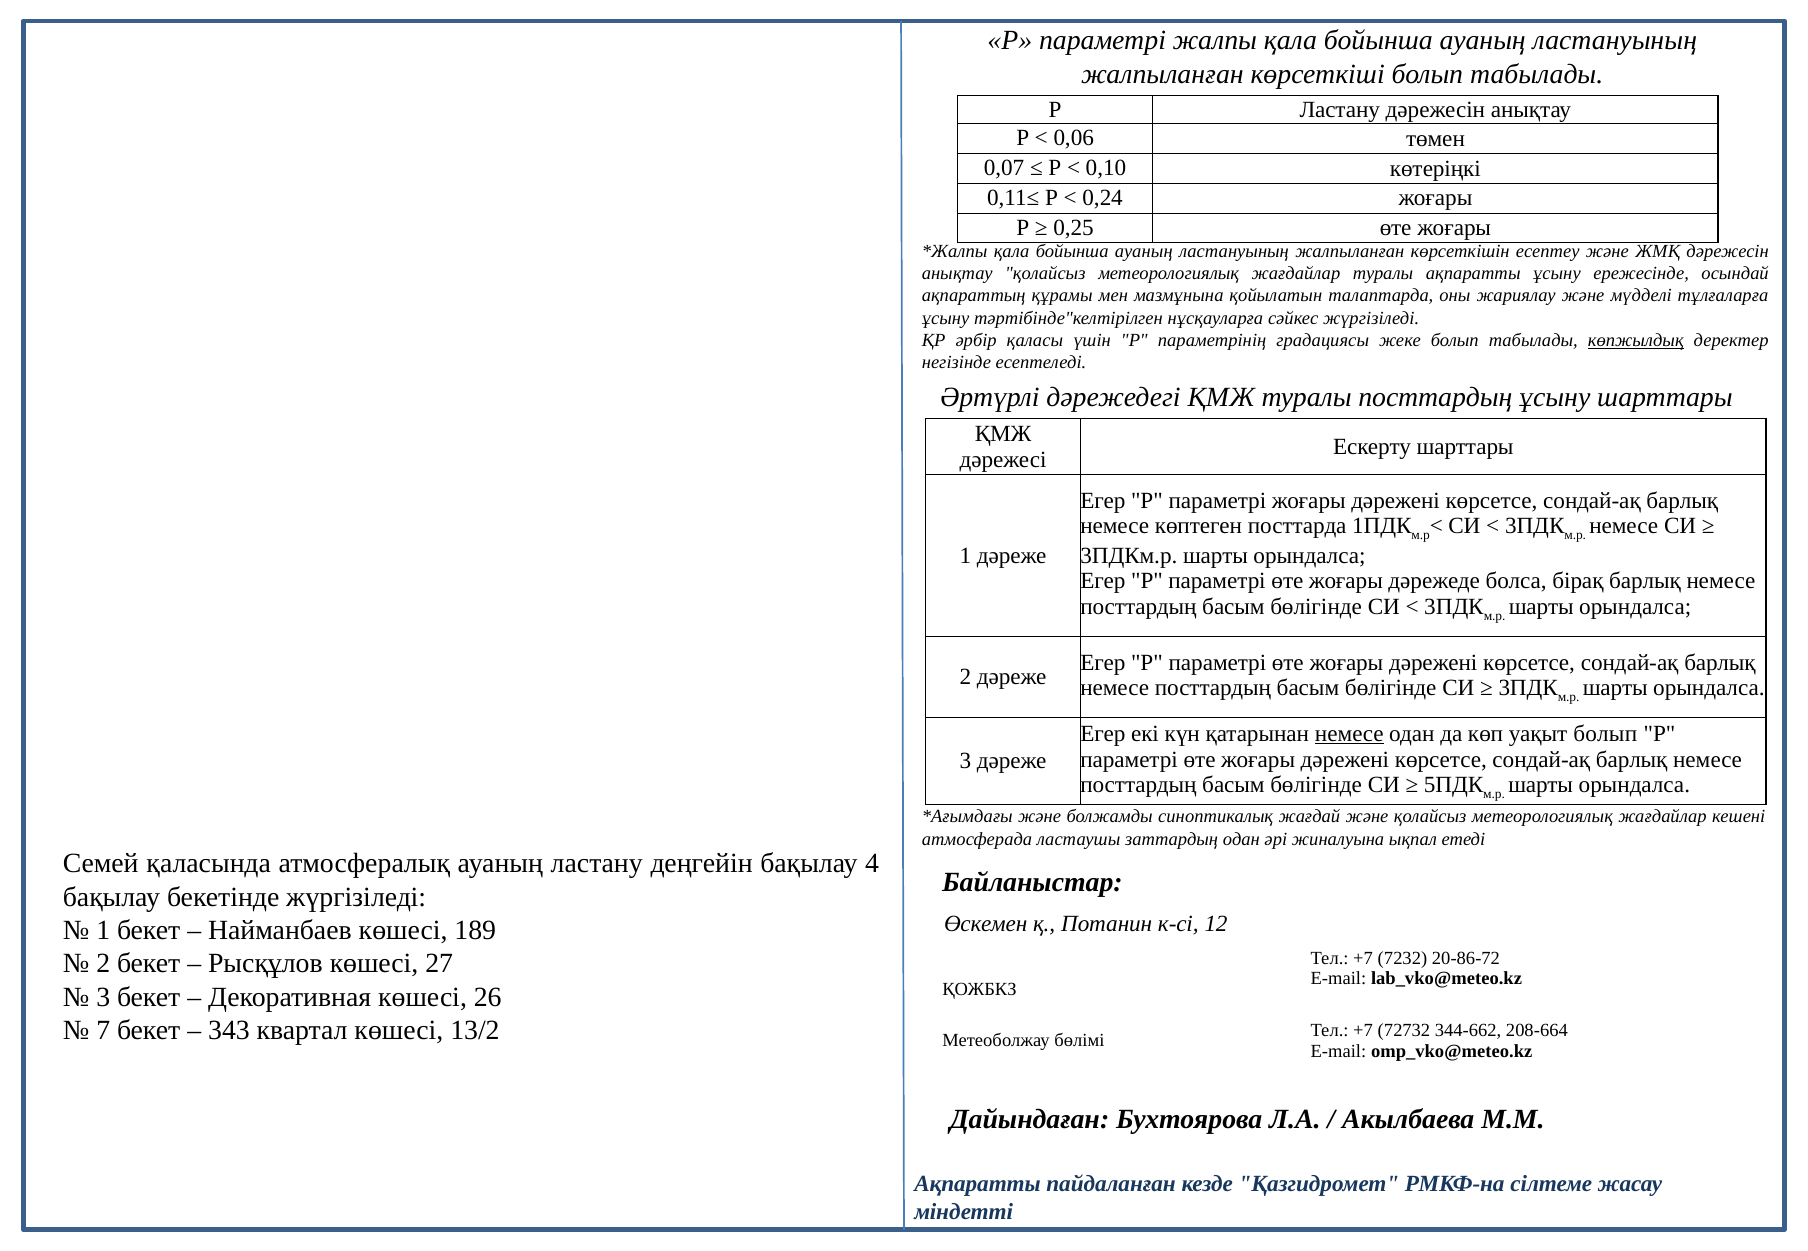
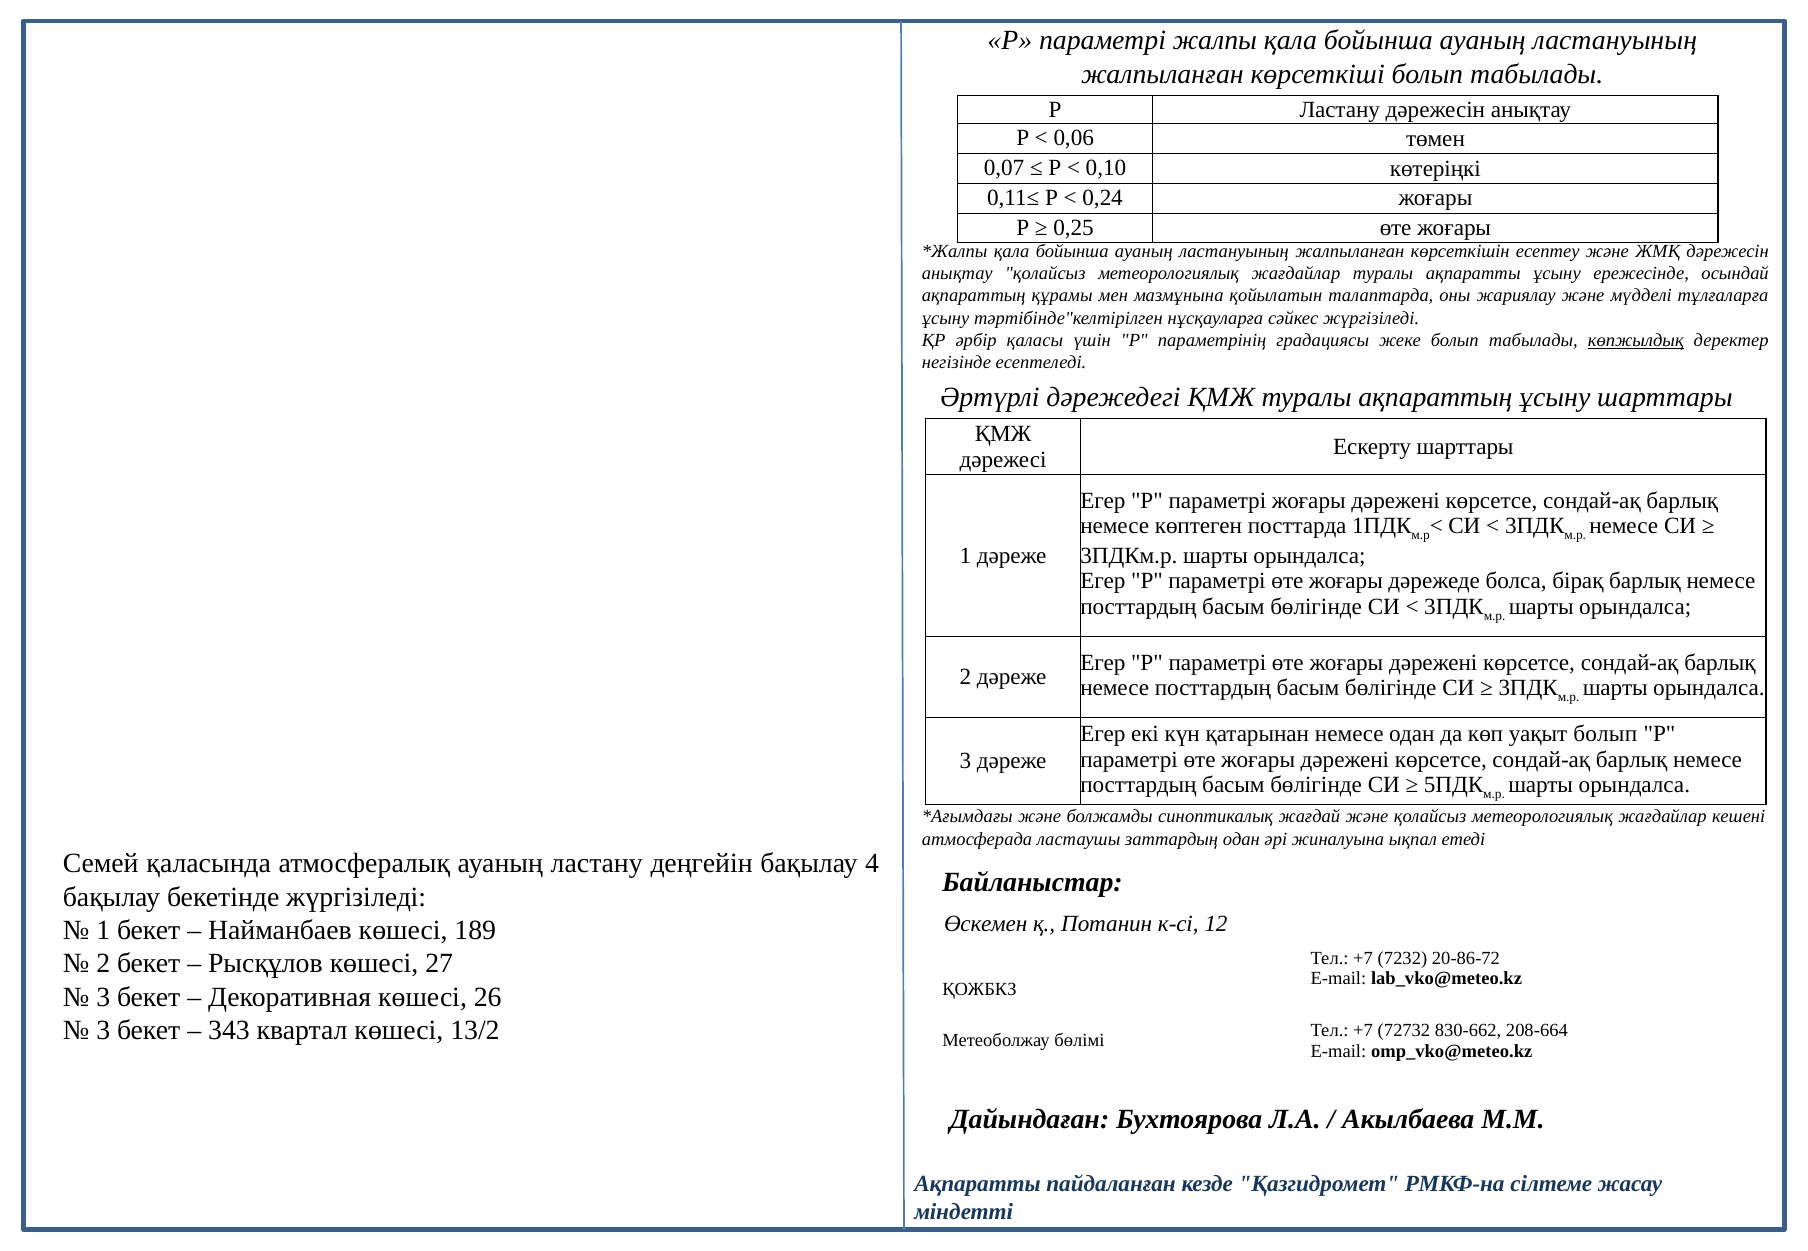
туралы посттардың: посттардың -> ақпараттың
немесе at (1349, 734) underline: present -> none
7 at (103, 1031): 7 -> 3
344-662: 344-662 -> 830-662
